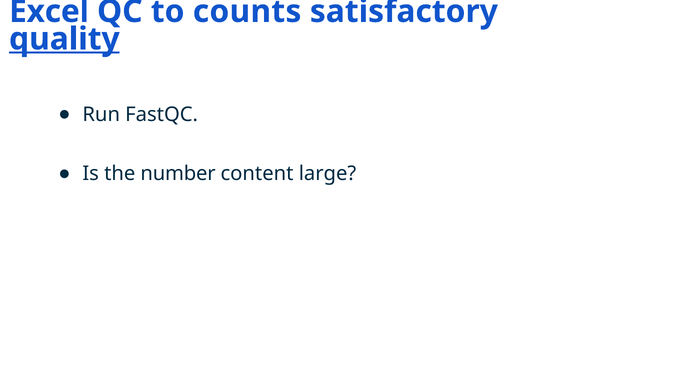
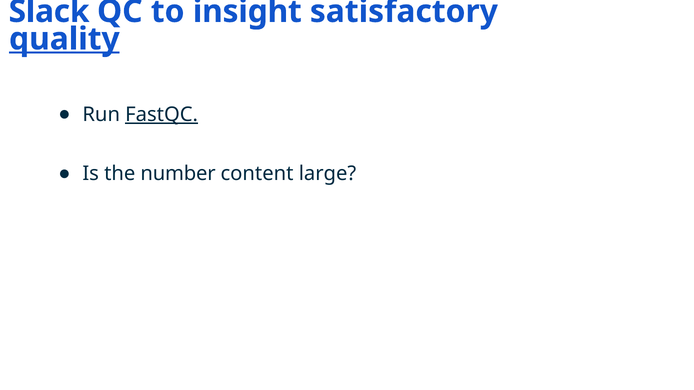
Excel: Excel -> Slack
counts: counts -> insight
FastQC underline: none -> present
